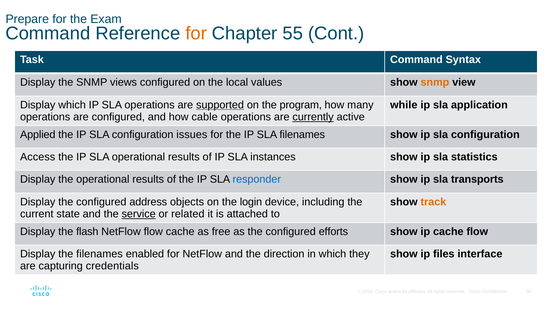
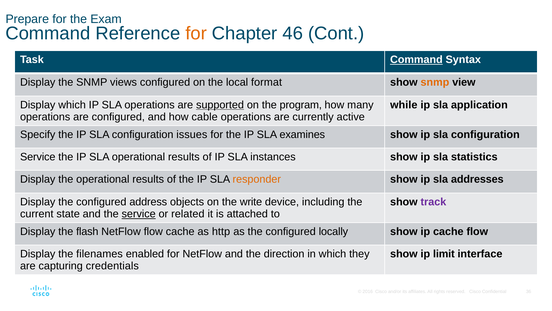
55: 55 -> 46
Command at (416, 59) underline: none -> present
values: values -> format
currently underline: present -> none
Applied: Applied -> Specify
SLA filenames: filenames -> examines
Access at (38, 157): Access -> Service
responder colour: blue -> orange
transports: transports -> addresses
login: login -> write
track colour: orange -> purple
free: free -> http
efforts: efforts -> locally
files: files -> limit
